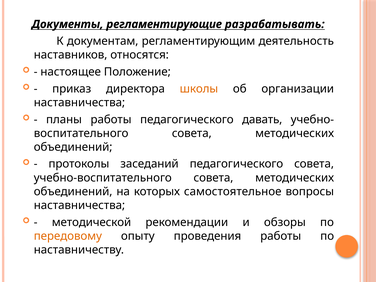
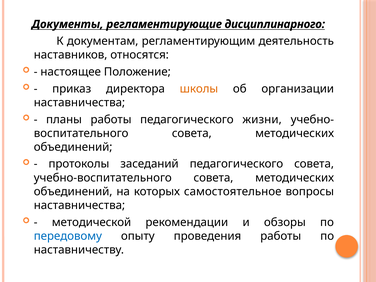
разрабатывать: разрабатывать -> дисциплинарного
давать: давать -> жизни
передовому colour: orange -> blue
